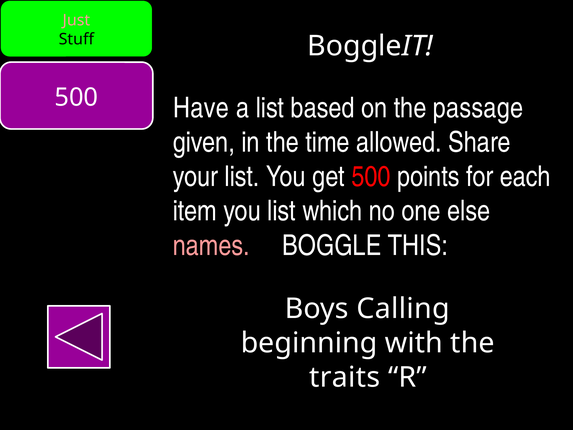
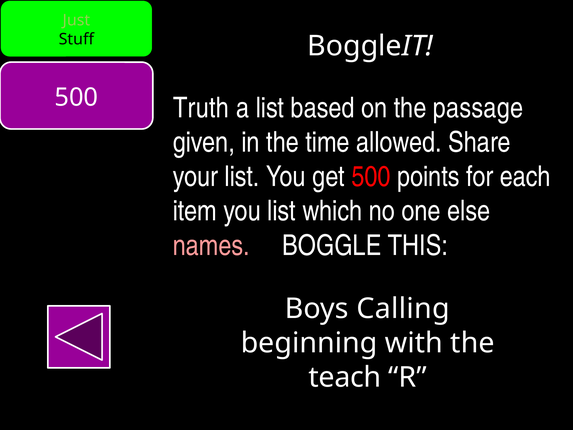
Just colour: pink -> light green
Have: Have -> Truth
traits: traits -> teach
